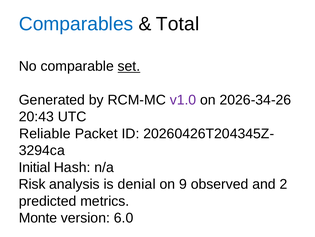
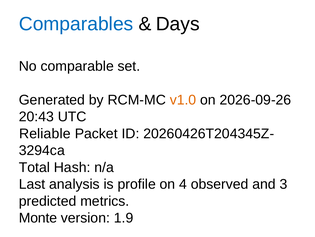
Total: Total -> Days
set underline: present -> none
v1.0 colour: purple -> orange
2026-34-26: 2026-34-26 -> 2026-09-26
Initial: Initial -> Total
Risk: Risk -> Last
denial: denial -> profile
9: 9 -> 4
2: 2 -> 3
6.0: 6.0 -> 1.9
